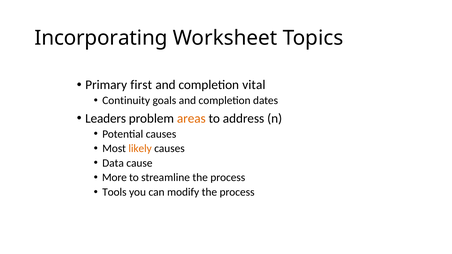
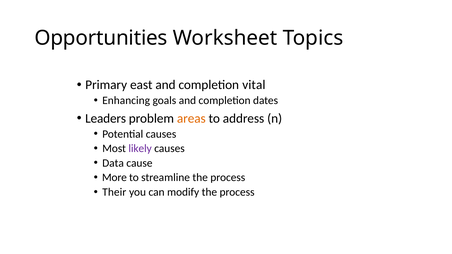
Incorporating: Incorporating -> Opportunities
first: first -> east
Continuity: Continuity -> Enhancing
likely colour: orange -> purple
Tools: Tools -> Their
